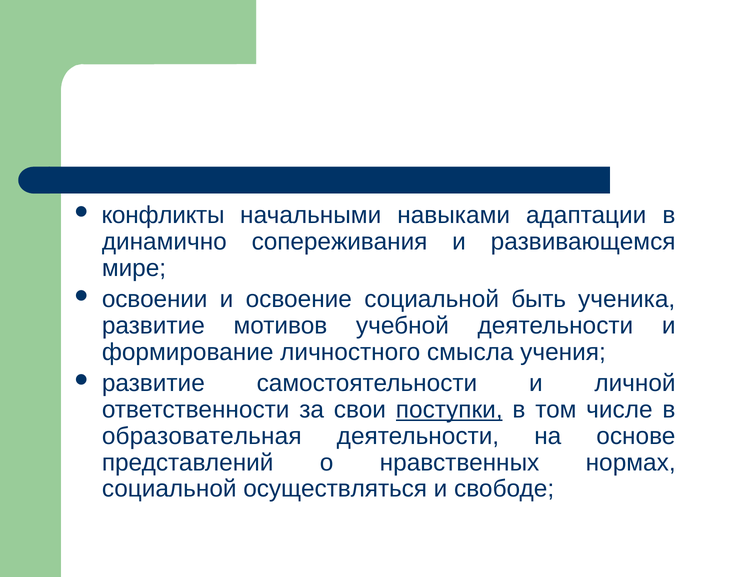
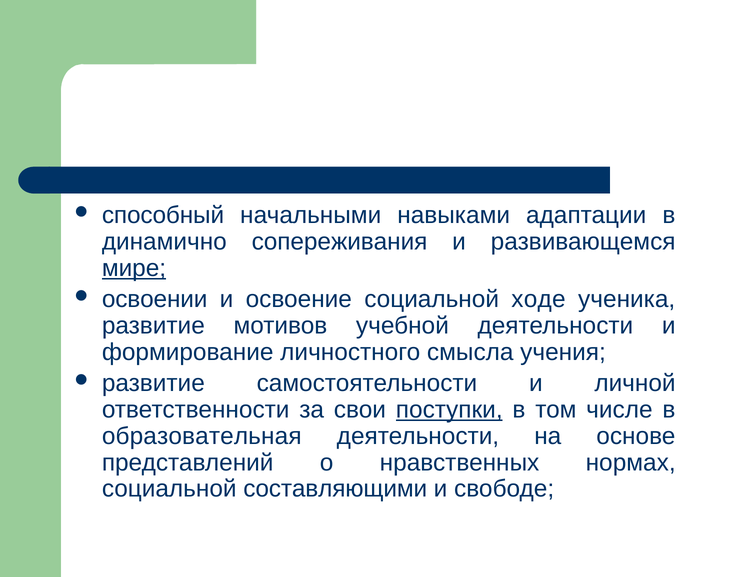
конфликты: конфликты -> способный
мире underline: none -> present
быть: быть -> ходе
осуществляться: осуществляться -> составляющими
